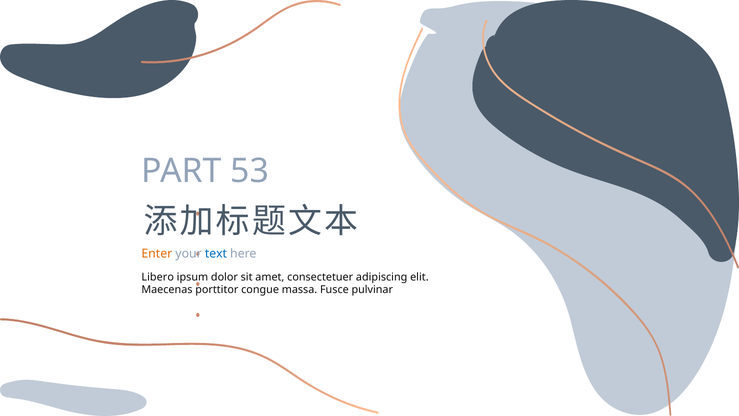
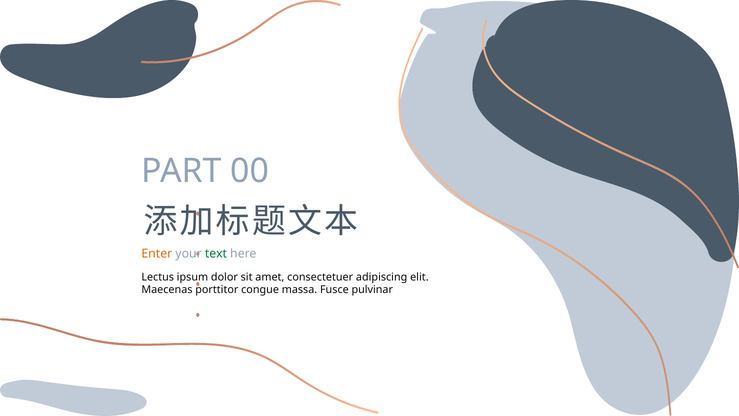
53: 53 -> 00
text colour: blue -> green
Libero: Libero -> Lectus
